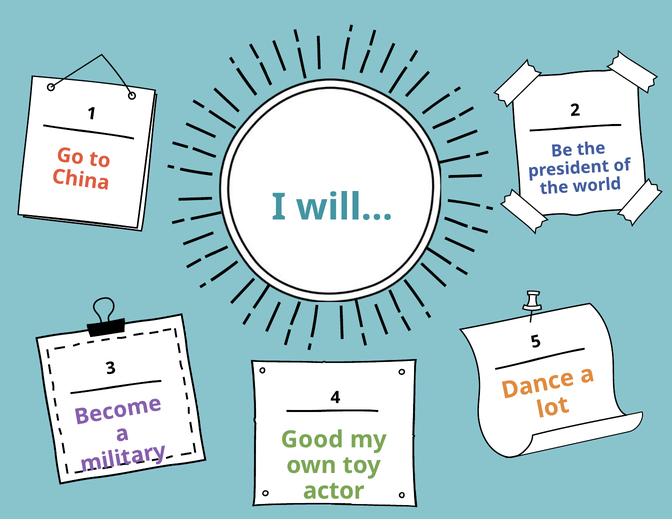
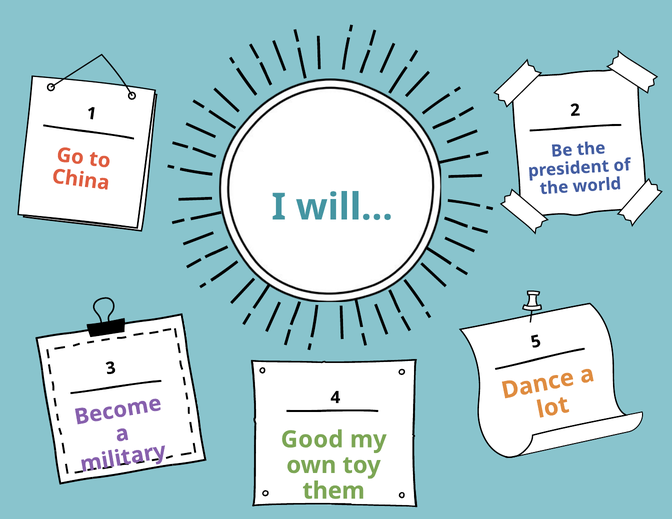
actor: actor -> them
